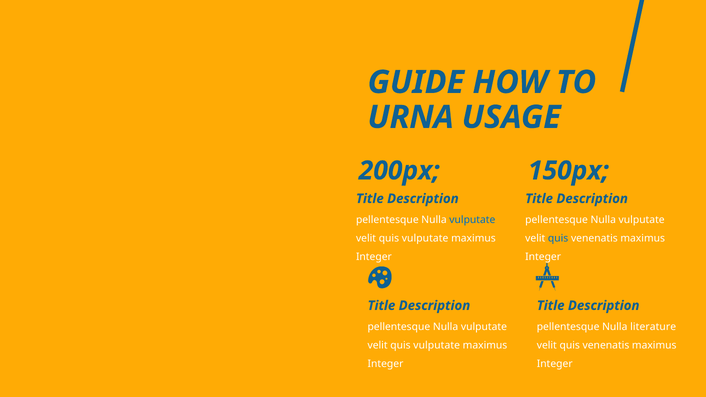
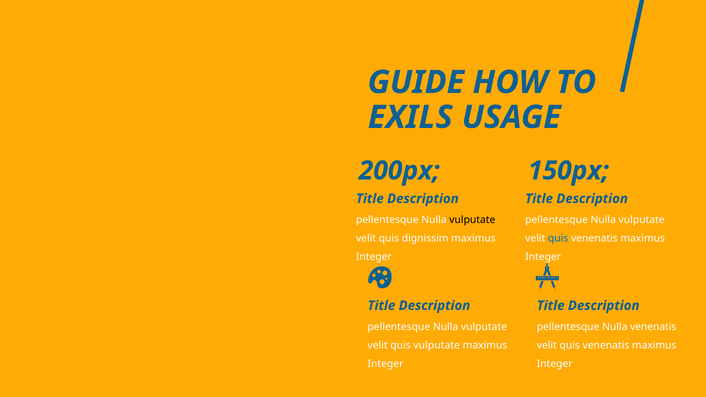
URNA: URNA -> EXILS
vulputate at (472, 220) colour: blue -> black
vulputate at (425, 238): vulputate -> dignissim
Nulla literature: literature -> venenatis
